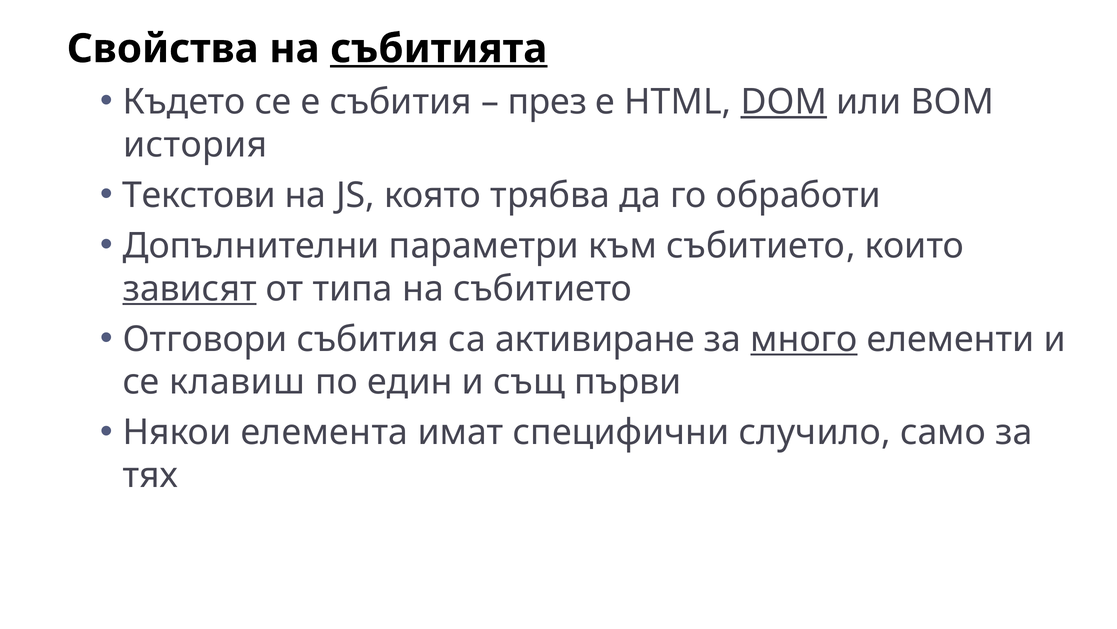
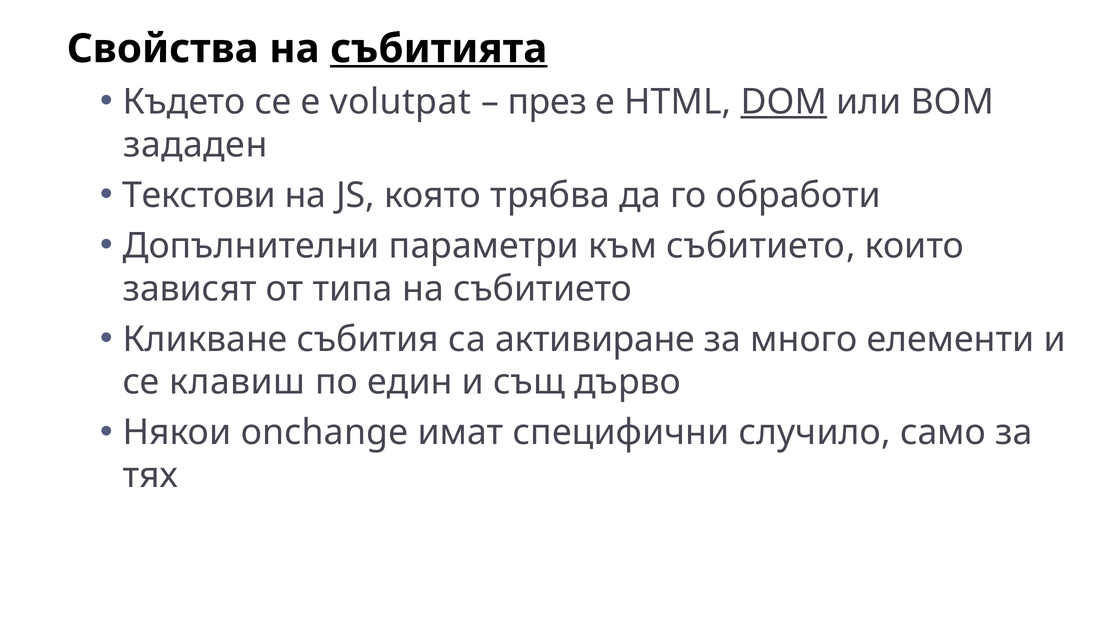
е събития: събития -> volutpat
история: история -> зададен
зависят underline: present -> none
Отговори: Отговори -> Кликване
много underline: present -> none
първи: първи -> дърво
елемента: елемента -> onchange
